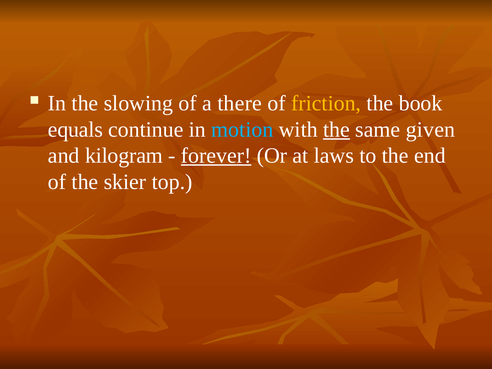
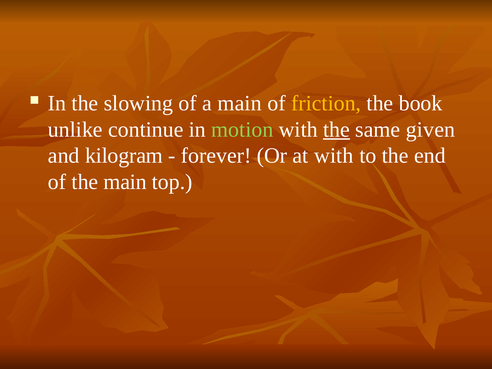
a there: there -> main
equals: equals -> unlike
motion colour: light blue -> light green
forever underline: present -> none
at laws: laws -> with
the skier: skier -> main
